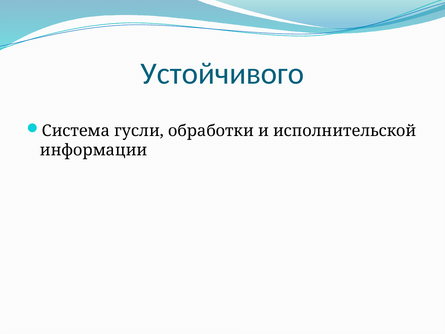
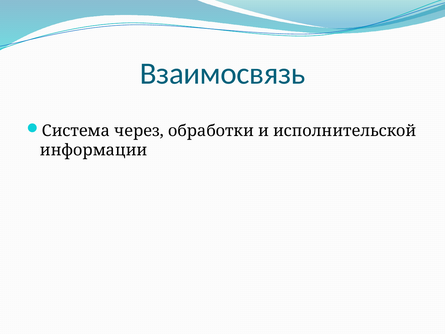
Устойчивого: Устойчивого -> Взаимосвязь
гусли: гусли -> через
